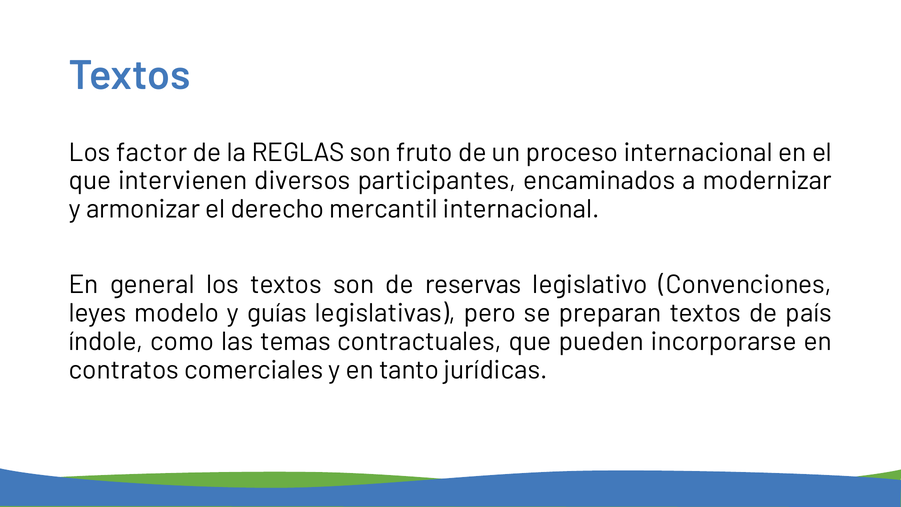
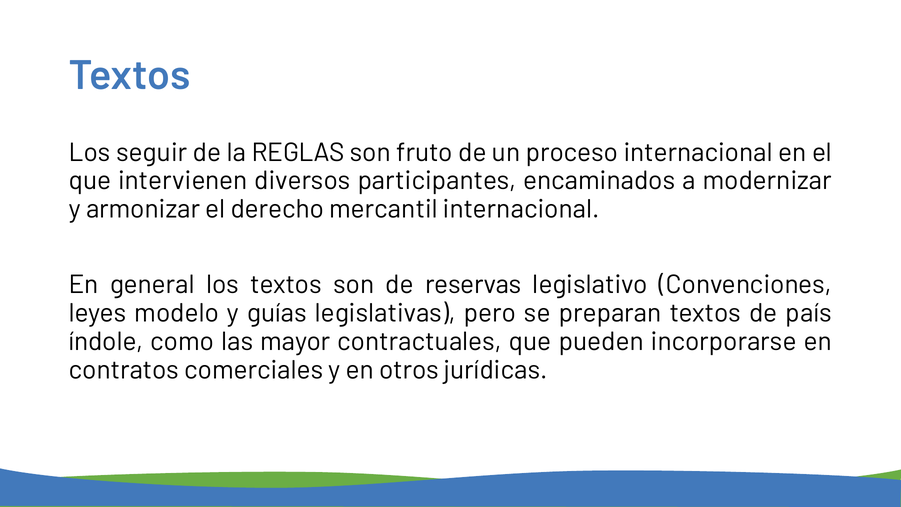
factor: factor -> seguir
temas: temas -> mayor
tanto: tanto -> otros
